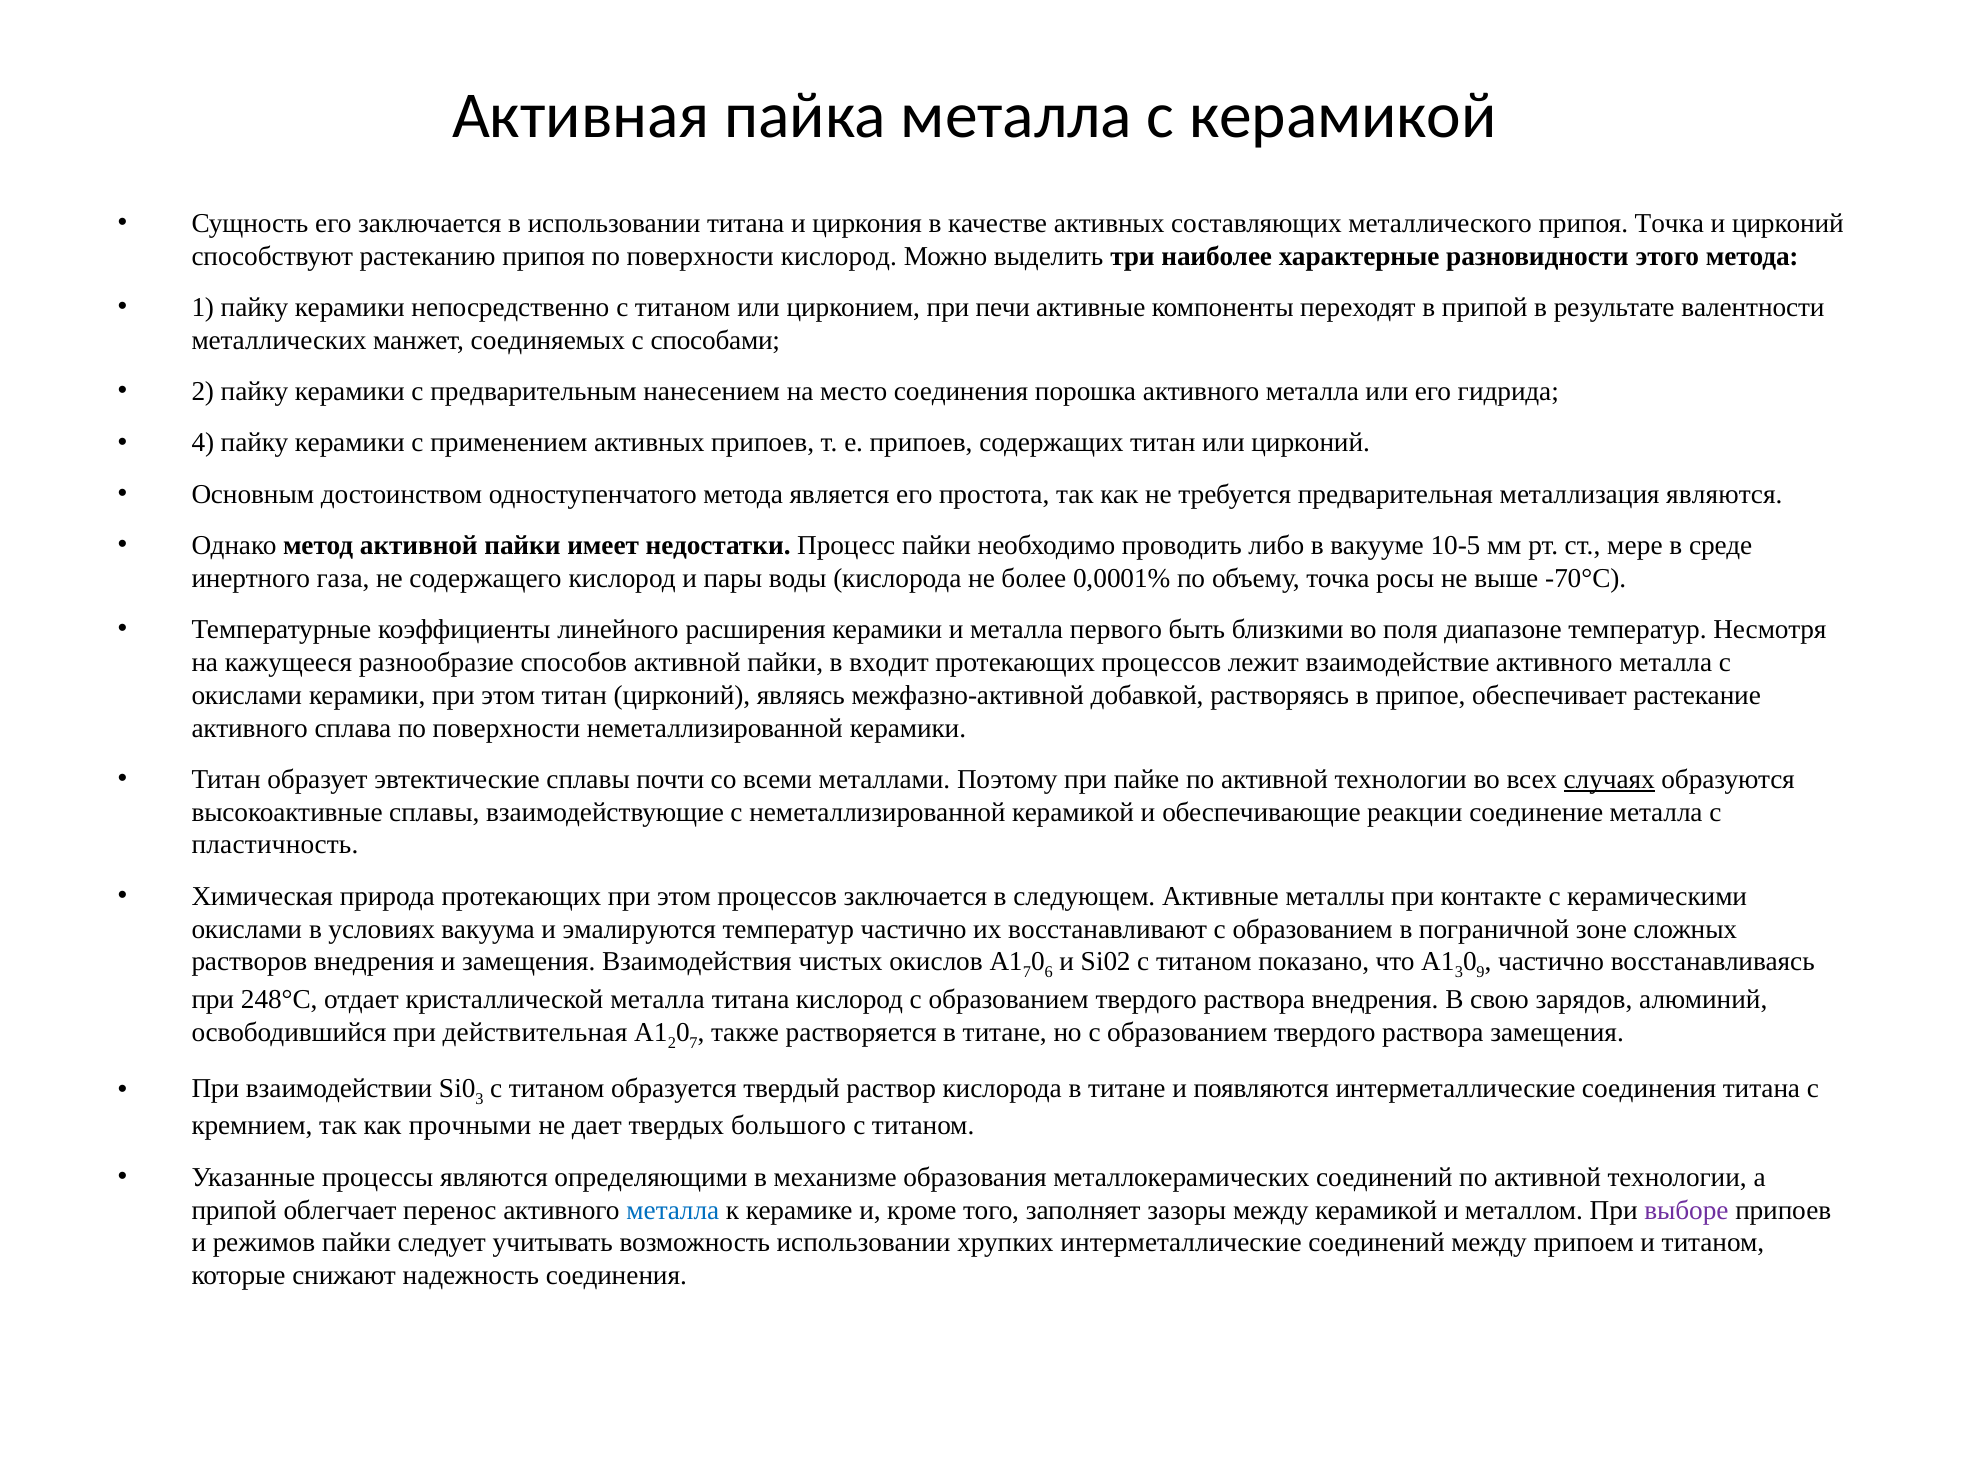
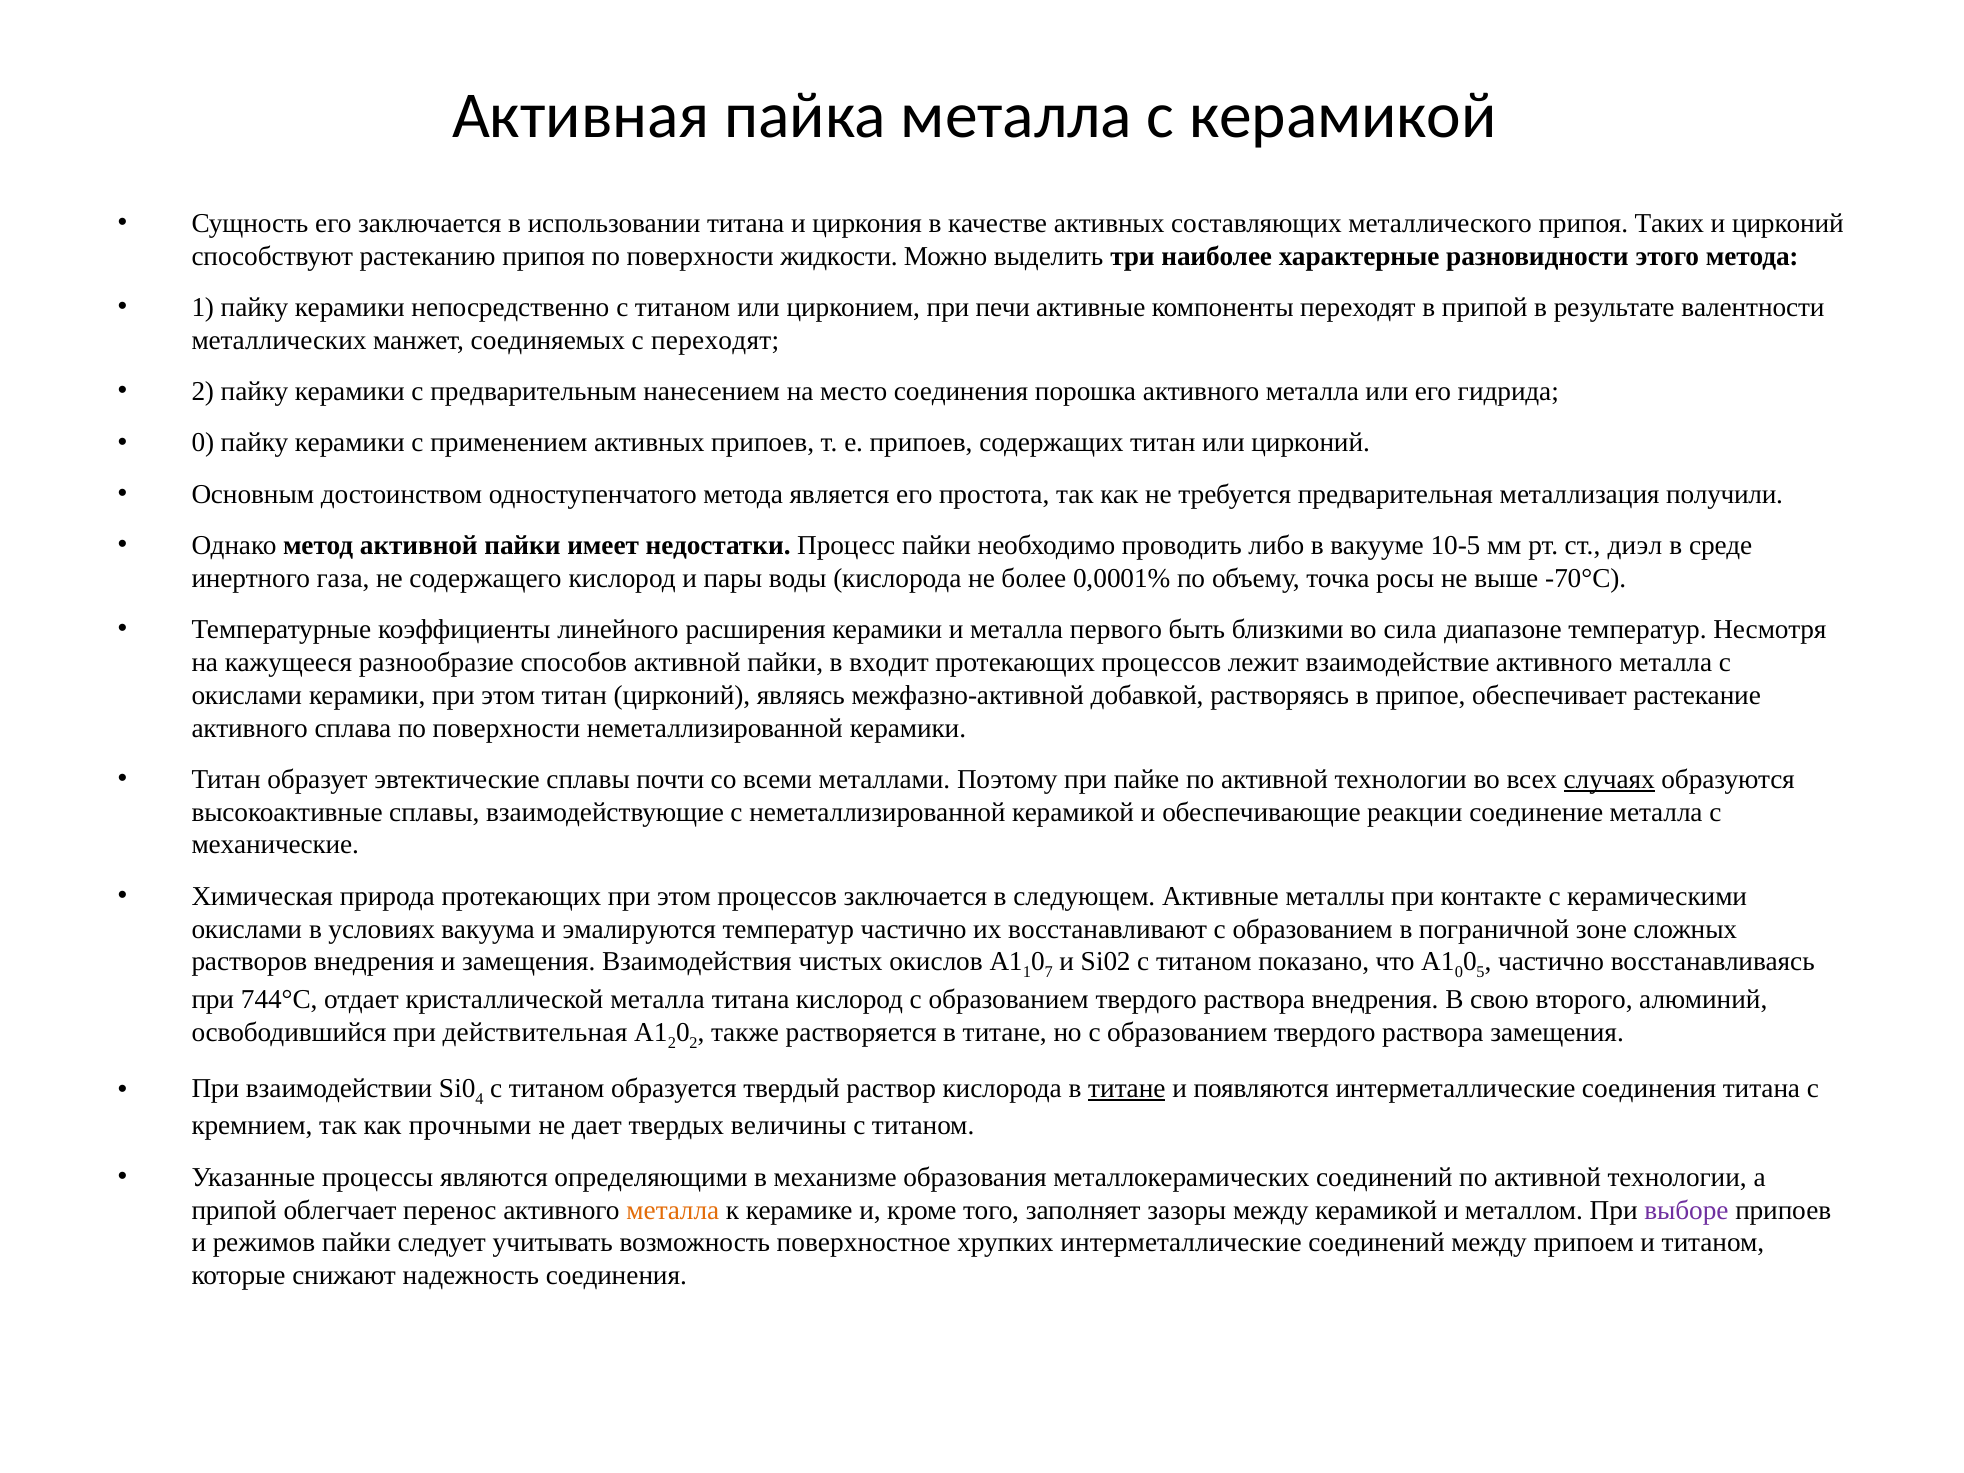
припоя Точка: Точка -> Таких
поверхности кислород: кислород -> жидкости
с способами: способами -> переходят
4 at (203, 443): 4 -> 0
металлизация являются: являются -> получили
мере: мере -> диэл
поля: поля -> сила
пластичность: пластичность -> механические
7 at (1027, 972): 7 -> 1
6: 6 -> 7
3 at (1459, 972): 3 -> 0
9: 9 -> 5
248°С: 248°С -> 744°С
зарядов: зарядов -> второго
7 at (694, 1043): 7 -> 2
3 at (479, 1099): 3 -> 4
титане at (1127, 1088) underline: none -> present
большого: большого -> величины
металла at (673, 1210) colour: blue -> orange
возможность использовании: использовании -> поверхностное
